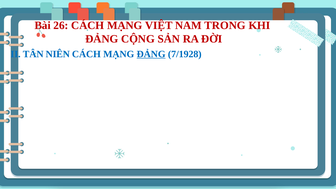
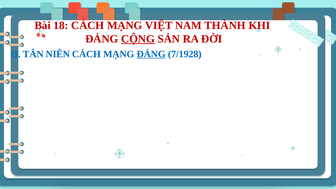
26: 26 -> 18
TRONG: TRONG -> THÀNH
CỘNG underline: none -> present
